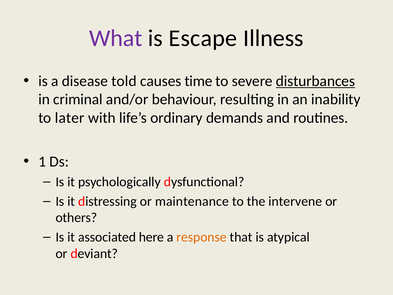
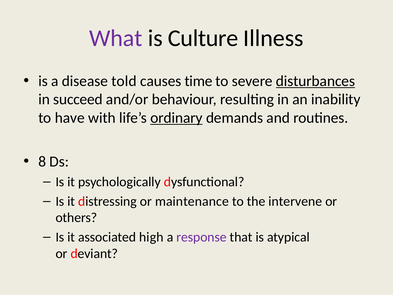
Escape: Escape -> Culture
criminal: criminal -> succeed
later: later -> have
ordinary underline: none -> present
1: 1 -> 8
here: here -> high
response colour: orange -> purple
